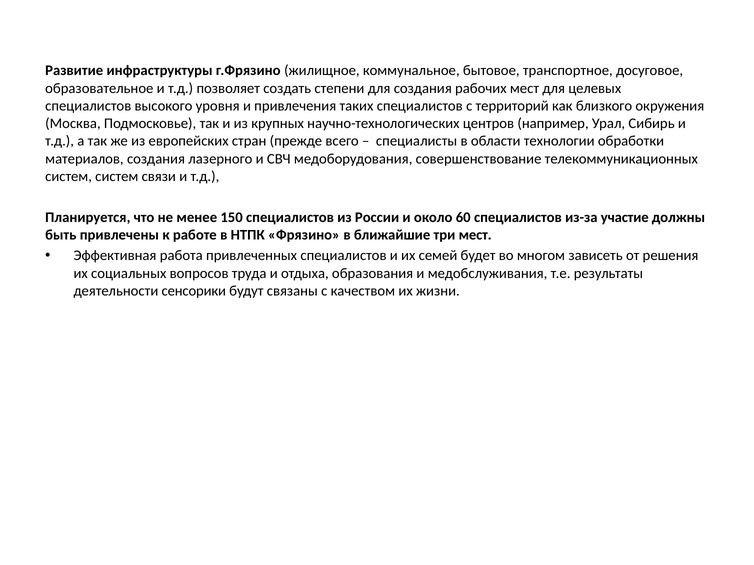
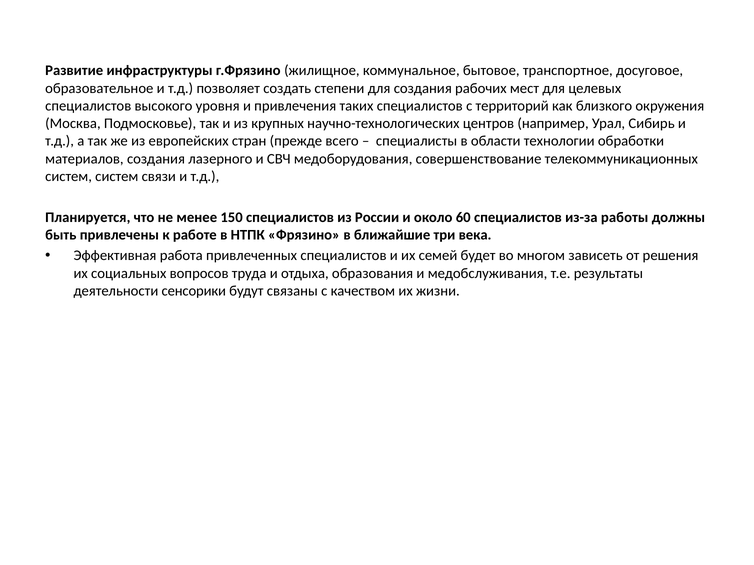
участие: участие -> работы
три мест: мест -> века
